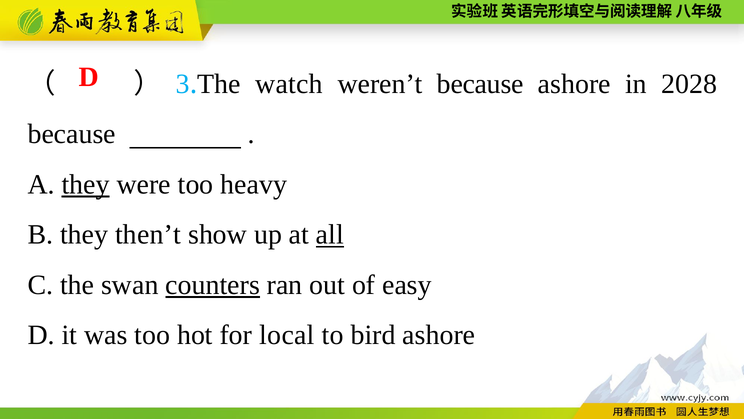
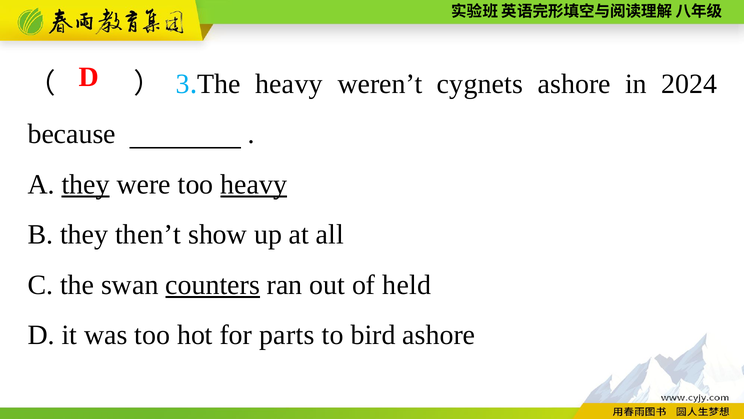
The watch: watch -> heavy
weren’t because: because -> cygnets
2028: 2028 -> 2024
heavy at (254, 184) underline: none -> present
all underline: present -> none
easy: easy -> held
local: local -> parts
